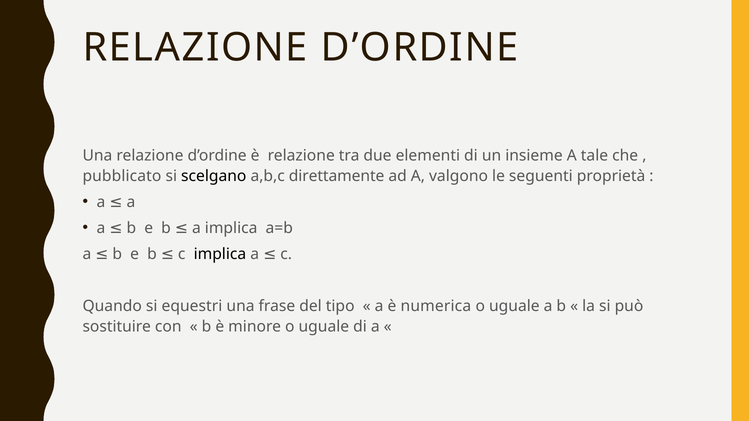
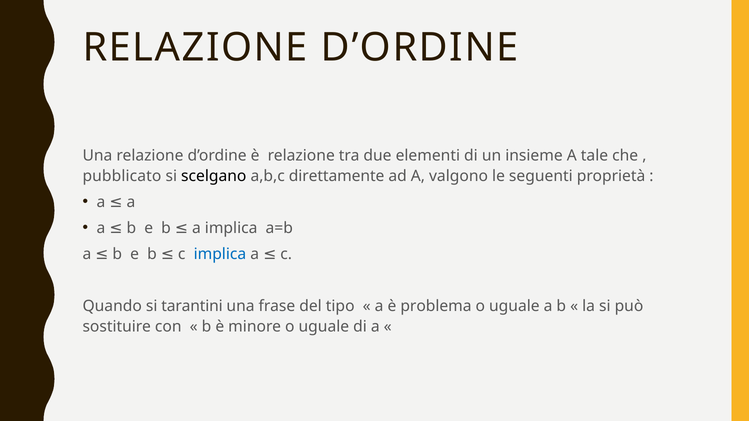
implica at (220, 254) colour: black -> blue
equestri: equestri -> tarantini
numerica: numerica -> problema
